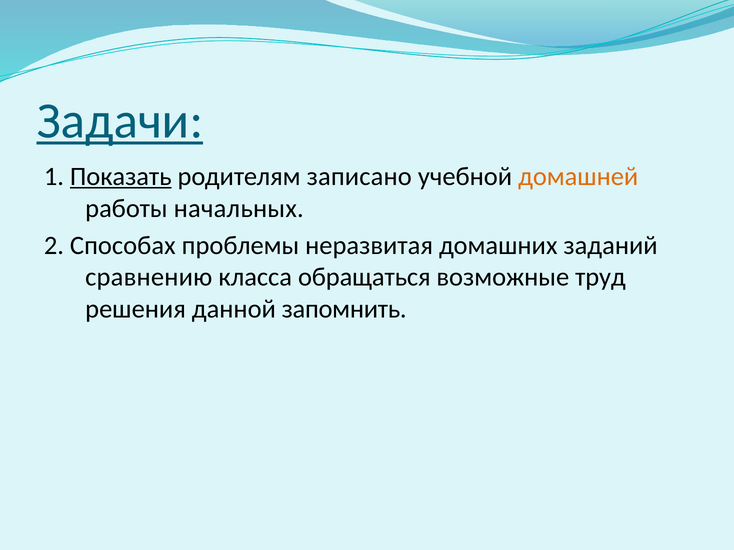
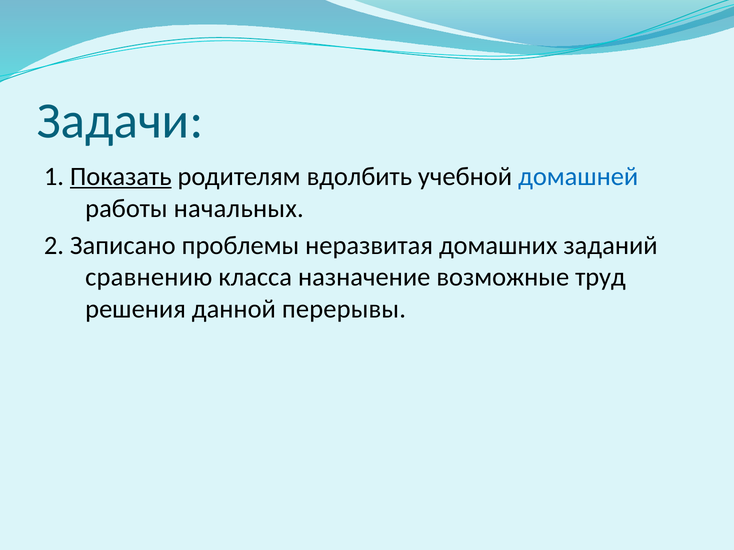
Задачи underline: present -> none
записано: записано -> вдолбить
домашней colour: orange -> blue
Способах: Способах -> Записано
обращаться: обращаться -> назначение
запомнить: запомнить -> перерывы
